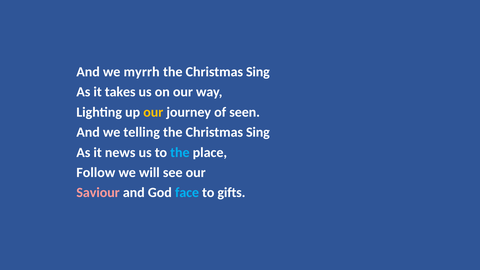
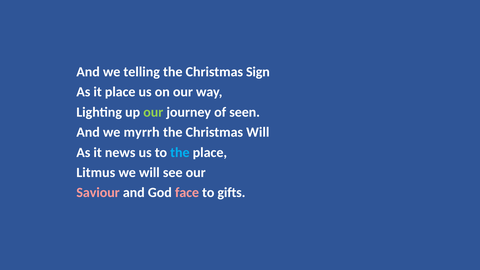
myrrh: myrrh -> telling
Sing at (258, 72): Sing -> Sign
it takes: takes -> place
our at (153, 112) colour: yellow -> light green
telling: telling -> myrrh
Sing at (258, 132): Sing -> Will
Follow: Follow -> Litmus
face colour: light blue -> pink
